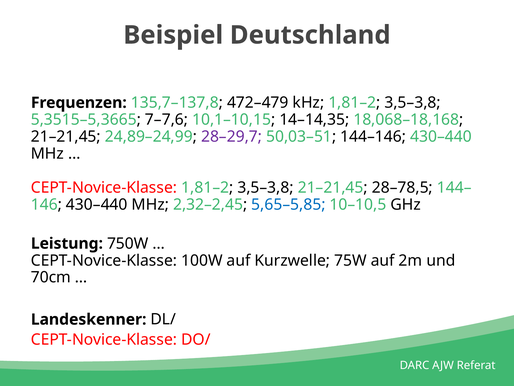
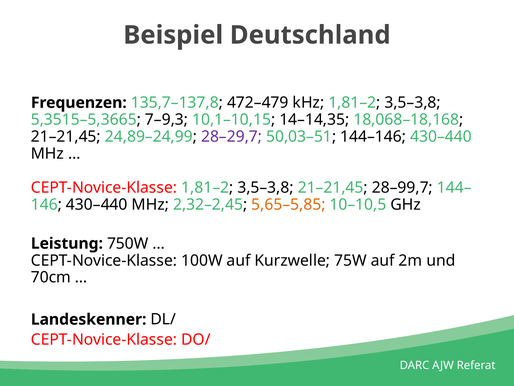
7–7,6: 7–7,6 -> 7–9,3
28–78,5: 28–78,5 -> 28–99,7
5,65–5,85 colour: blue -> orange
